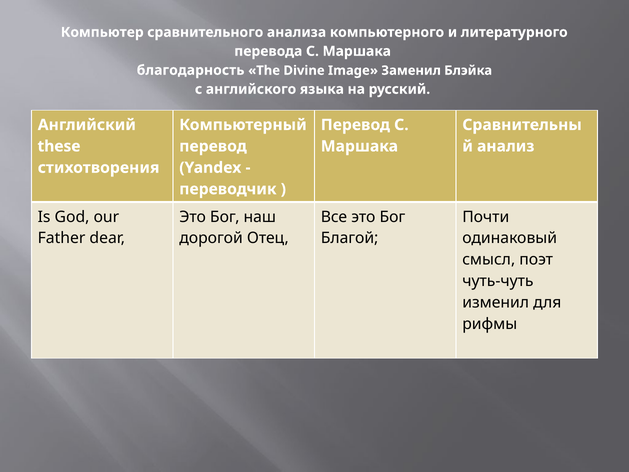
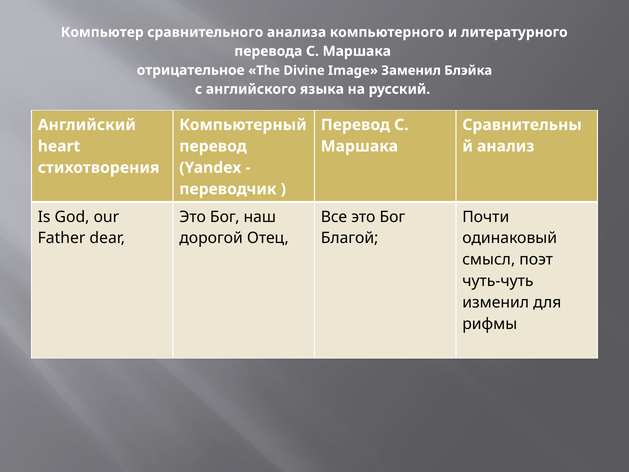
благодарность: благодарность -> отрицательное
these: these -> heart
